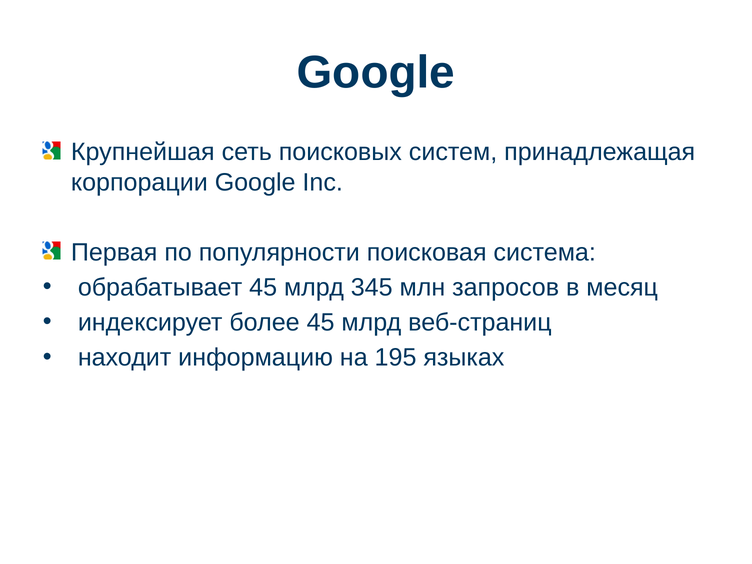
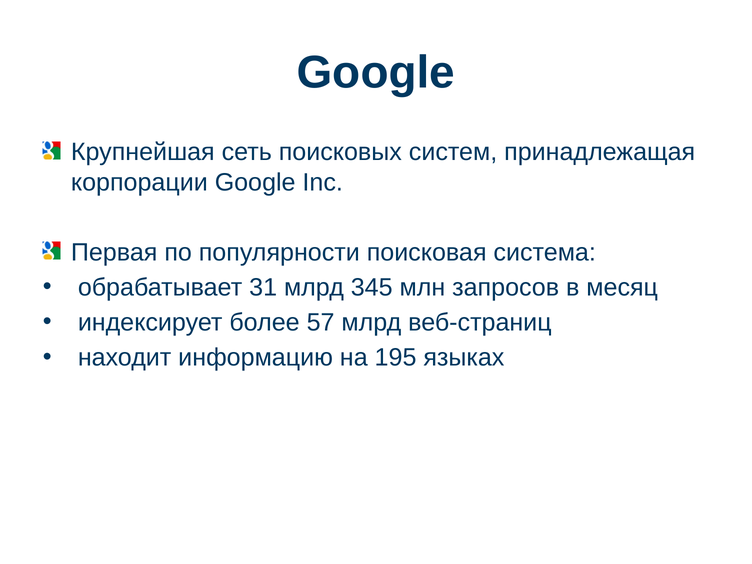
обрабатывает 45: 45 -> 31
более 45: 45 -> 57
